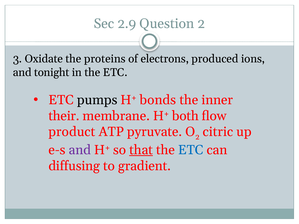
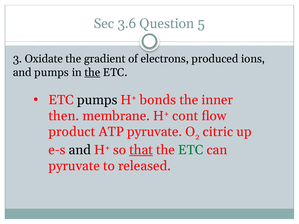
2.9: 2.9 -> 3.6
Question 2: 2 -> 5
proteins: proteins -> gradient
and tonight: tonight -> pumps
the at (92, 72) underline: none -> present
their: their -> then
both: both -> cont
and at (80, 150) colour: purple -> black
ETC at (191, 150) colour: blue -> green
diffusing at (74, 166): diffusing -> pyruvate
gradient: gradient -> released
